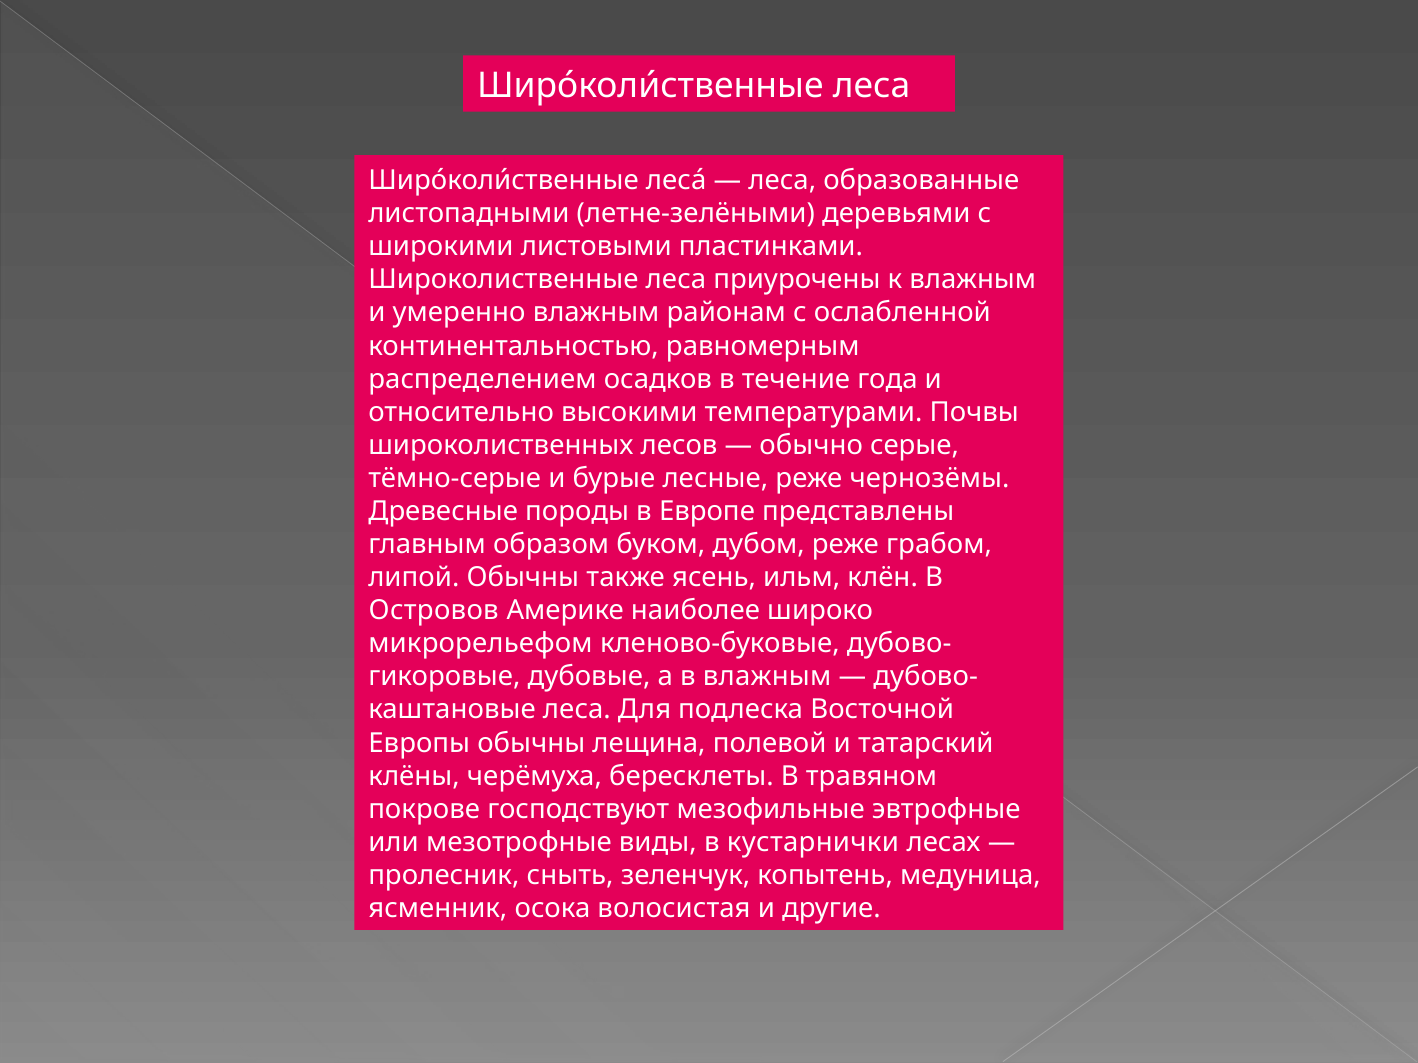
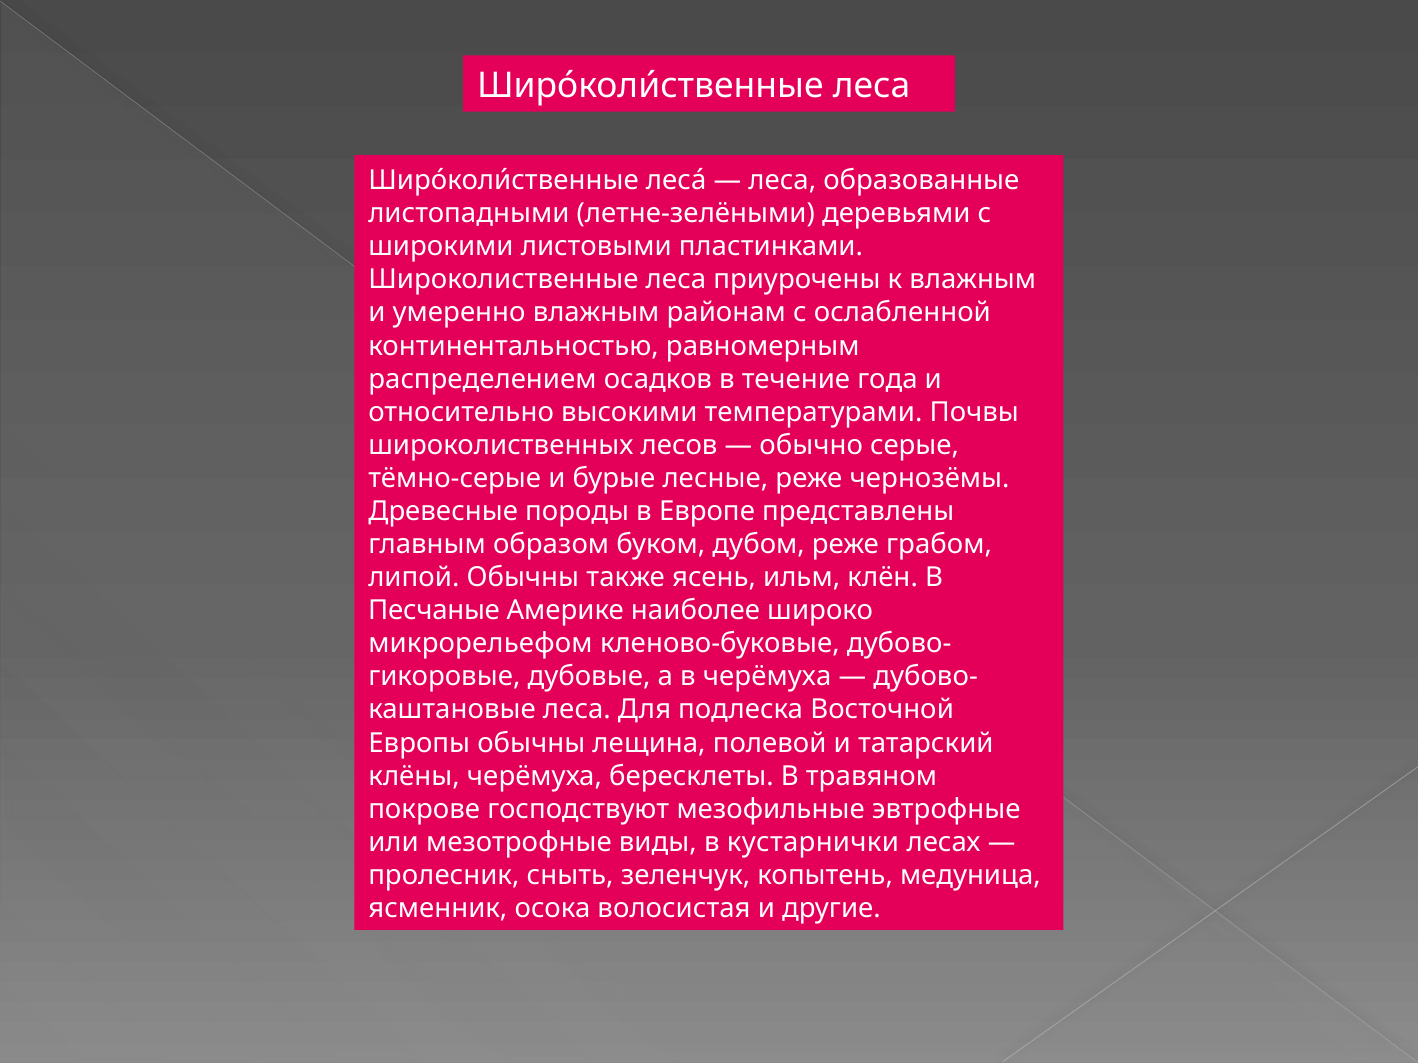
Островов: Островов -> Песчаные
в влажным: влажным -> черёмуха
